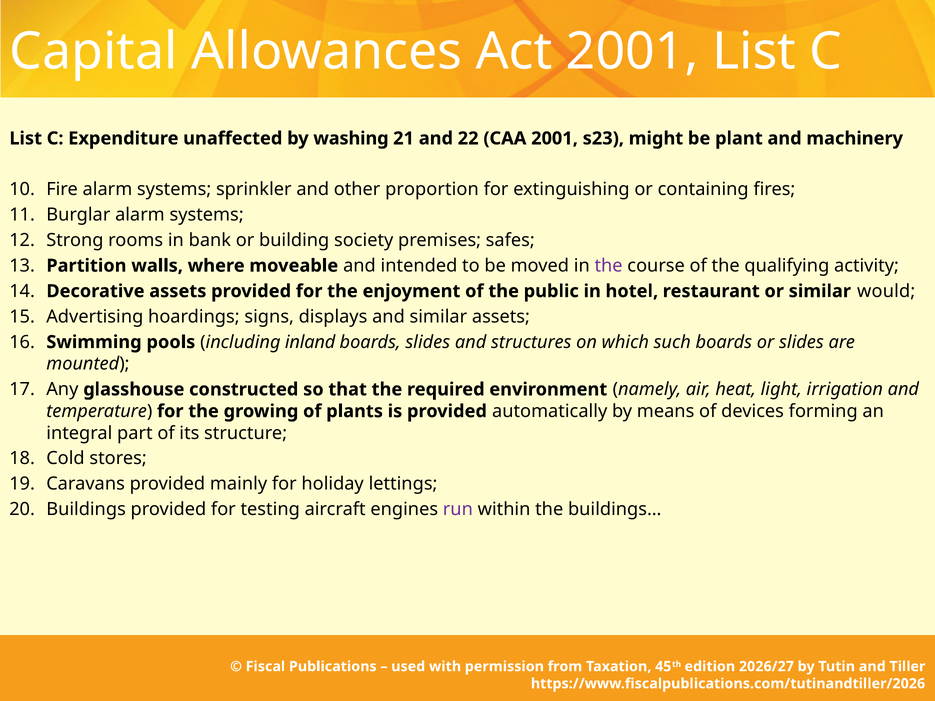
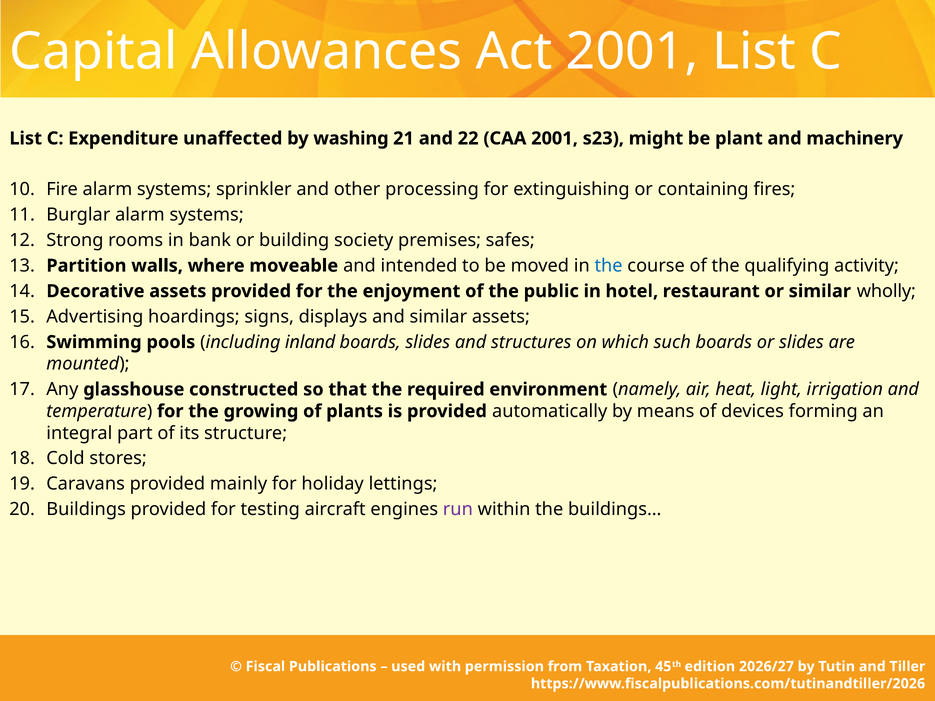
proportion: proportion -> processing
the at (609, 266) colour: purple -> blue
would: would -> wholly
